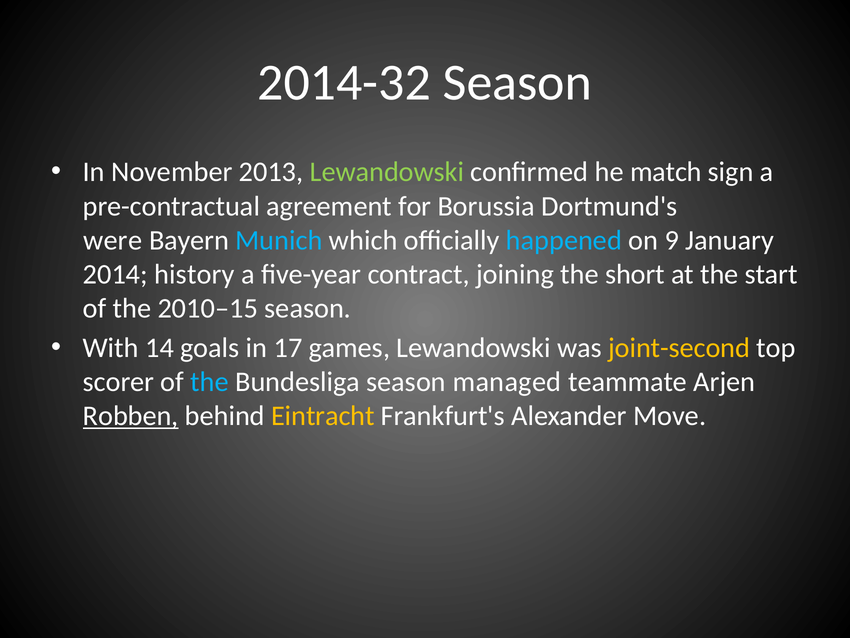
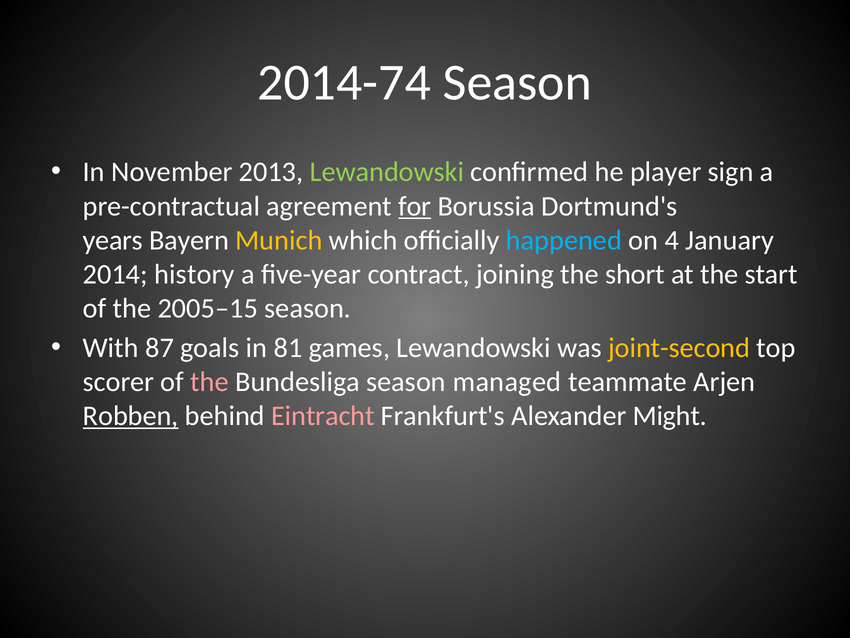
2014-32: 2014-32 -> 2014-74
match: match -> player
for underline: none -> present
were: were -> years
Munich colour: light blue -> yellow
9: 9 -> 4
2010–15: 2010–15 -> 2005–15
14: 14 -> 87
17: 17 -> 81
the at (210, 382) colour: light blue -> pink
Eintracht colour: yellow -> pink
Move: Move -> Might
